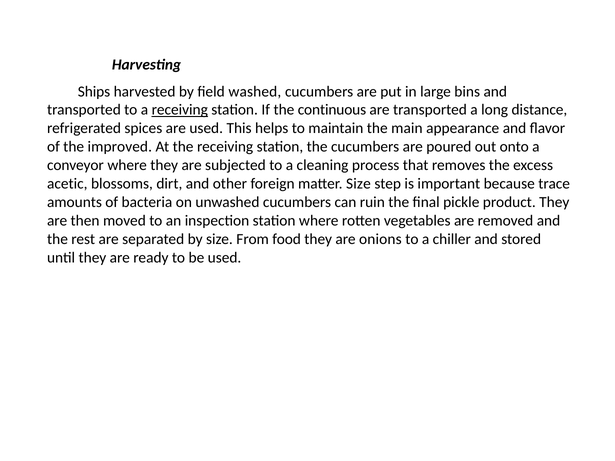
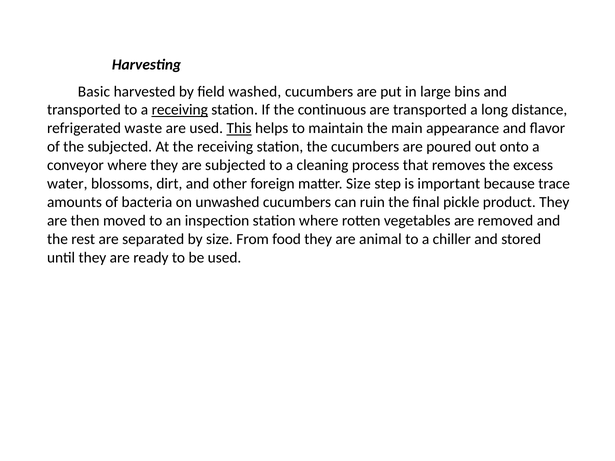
Ships: Ships -> Basic
spices: spices -> waste
This underline: none -> present
the improved: improved -> subjected
acetic: acetic -> water
onions: onions -> animal
